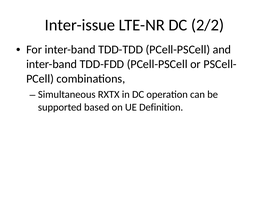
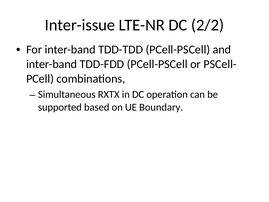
Definition: Definition -> Boundary
